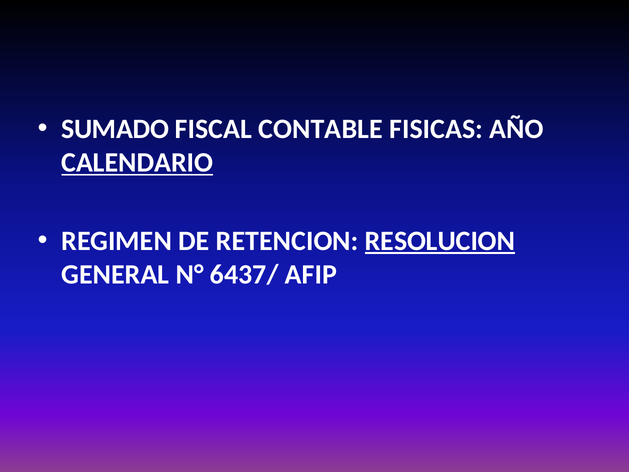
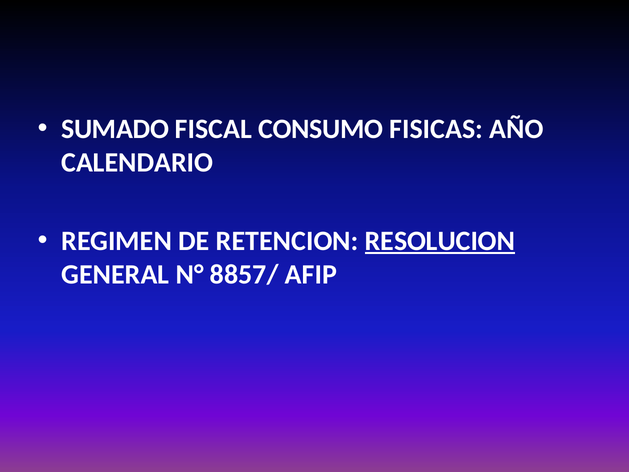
CONTABLE: CONTABLE -> CONSUMO
CALENDARIO underline: present -> none
6437/: 6437/ -> 8857/
